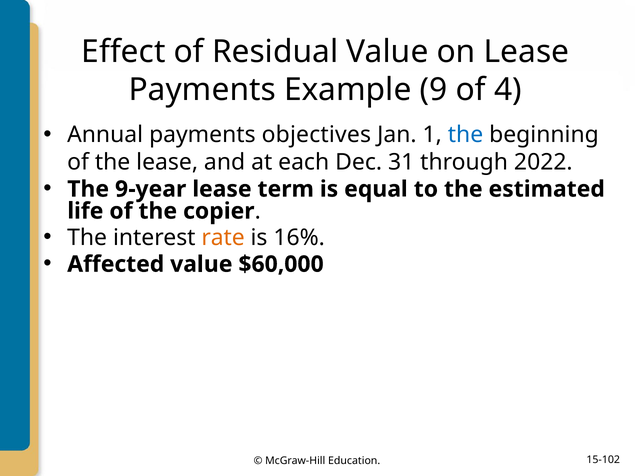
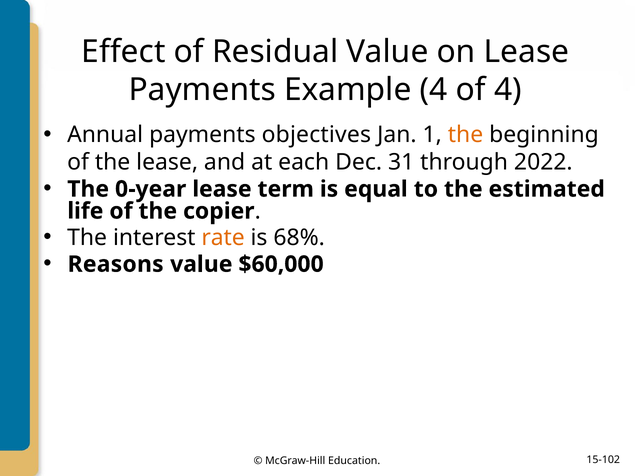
Example 9: 9 -> 4
the at (465, 135) colour: blue -> orange
9-year: 9-year -> 0-year
16%: 16% -> 68%
Affected: Affected -> Reasons
